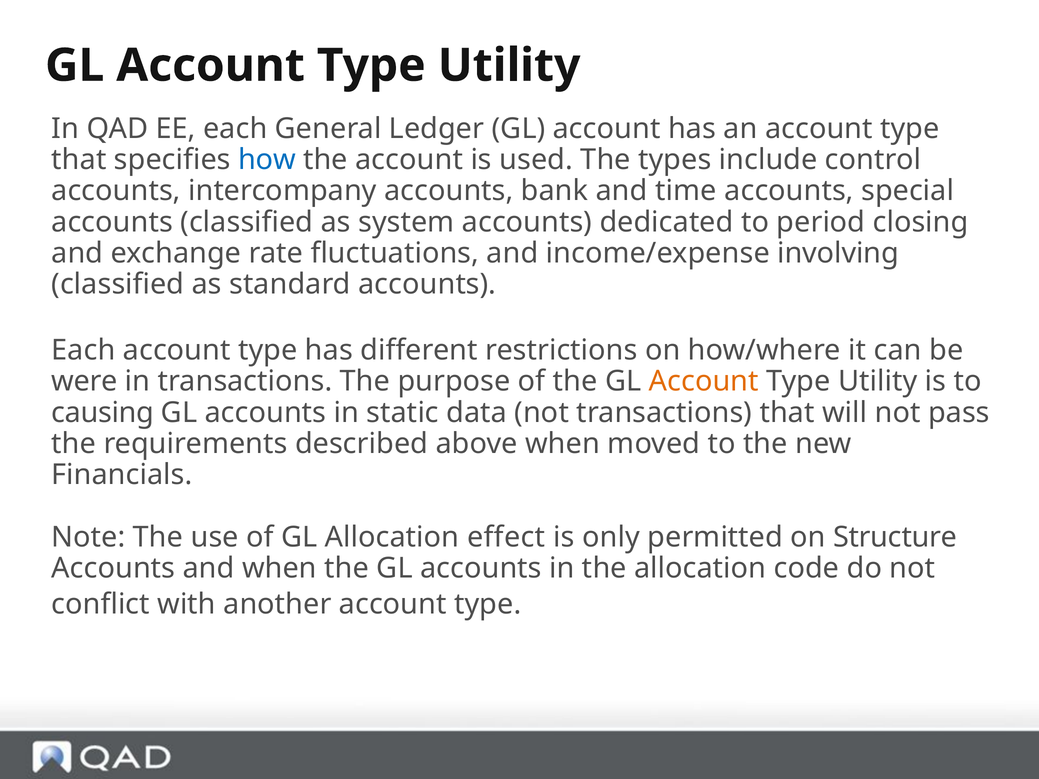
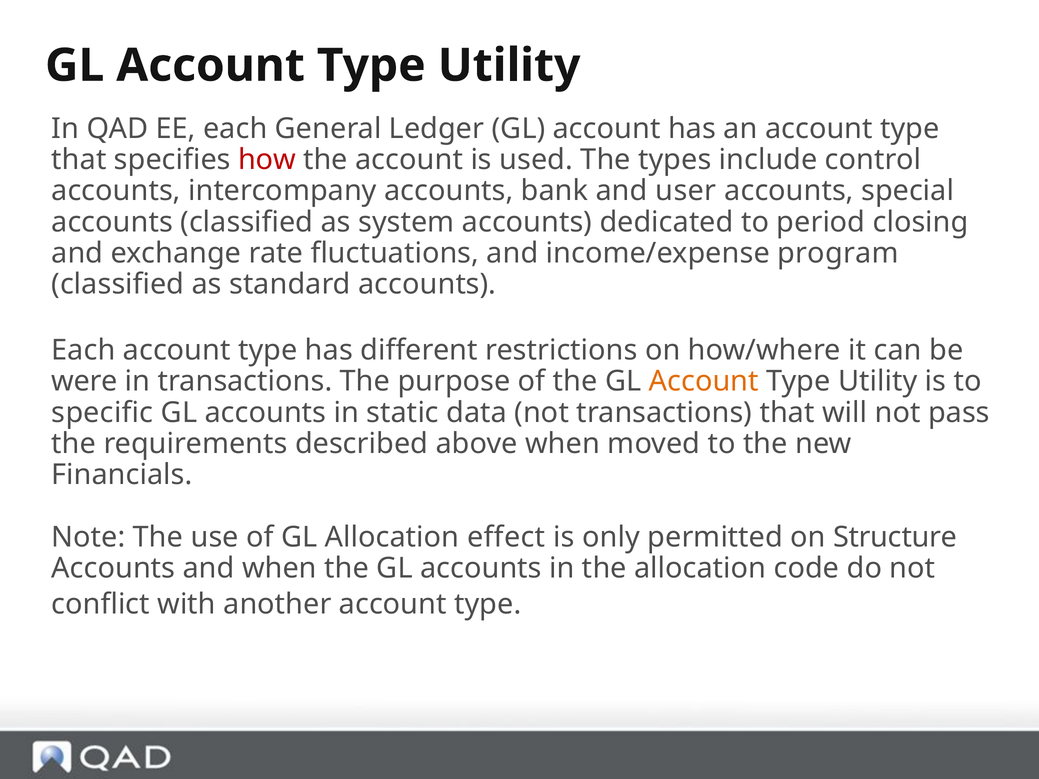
how colour: blue -> red
time: time -> user
involving: involving -> program
causing: causing -> specific
